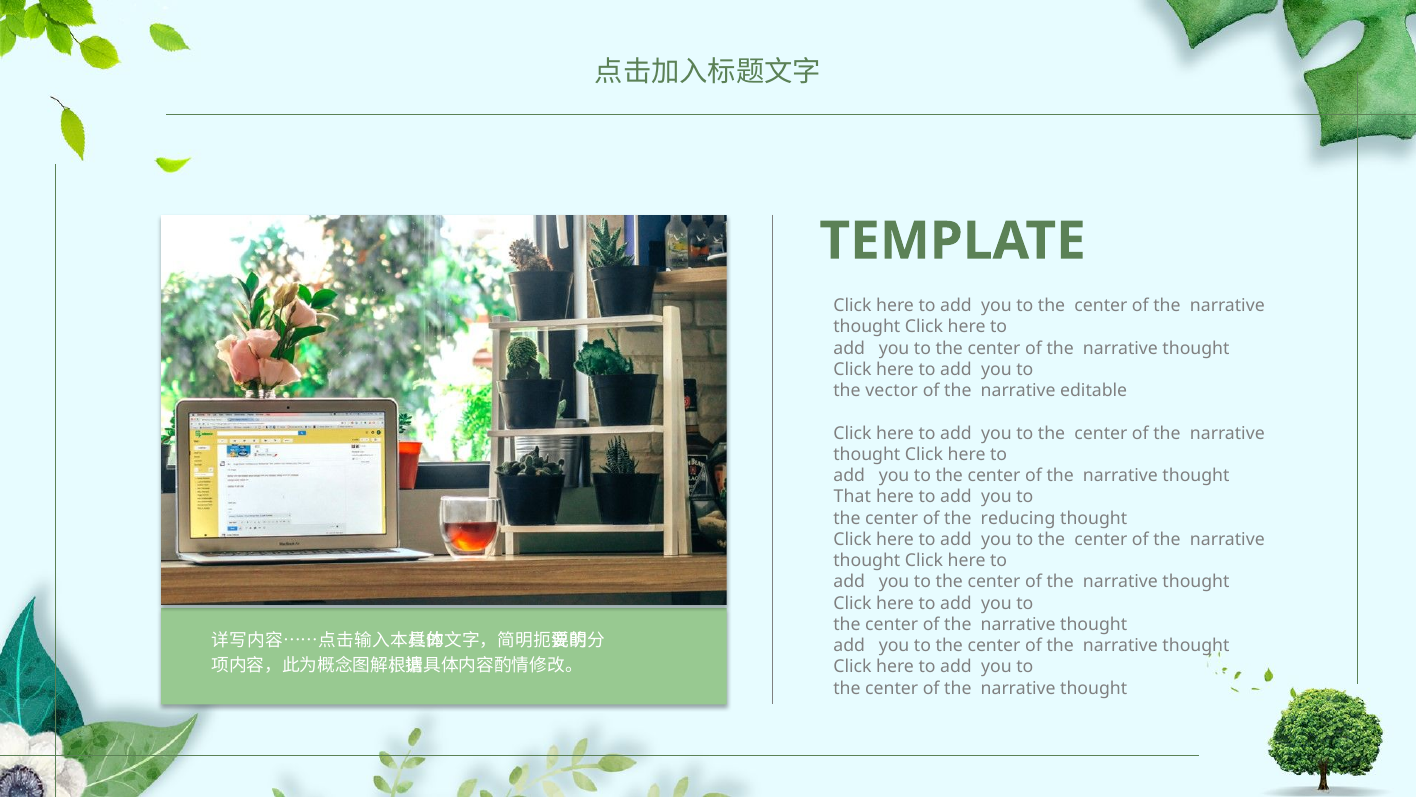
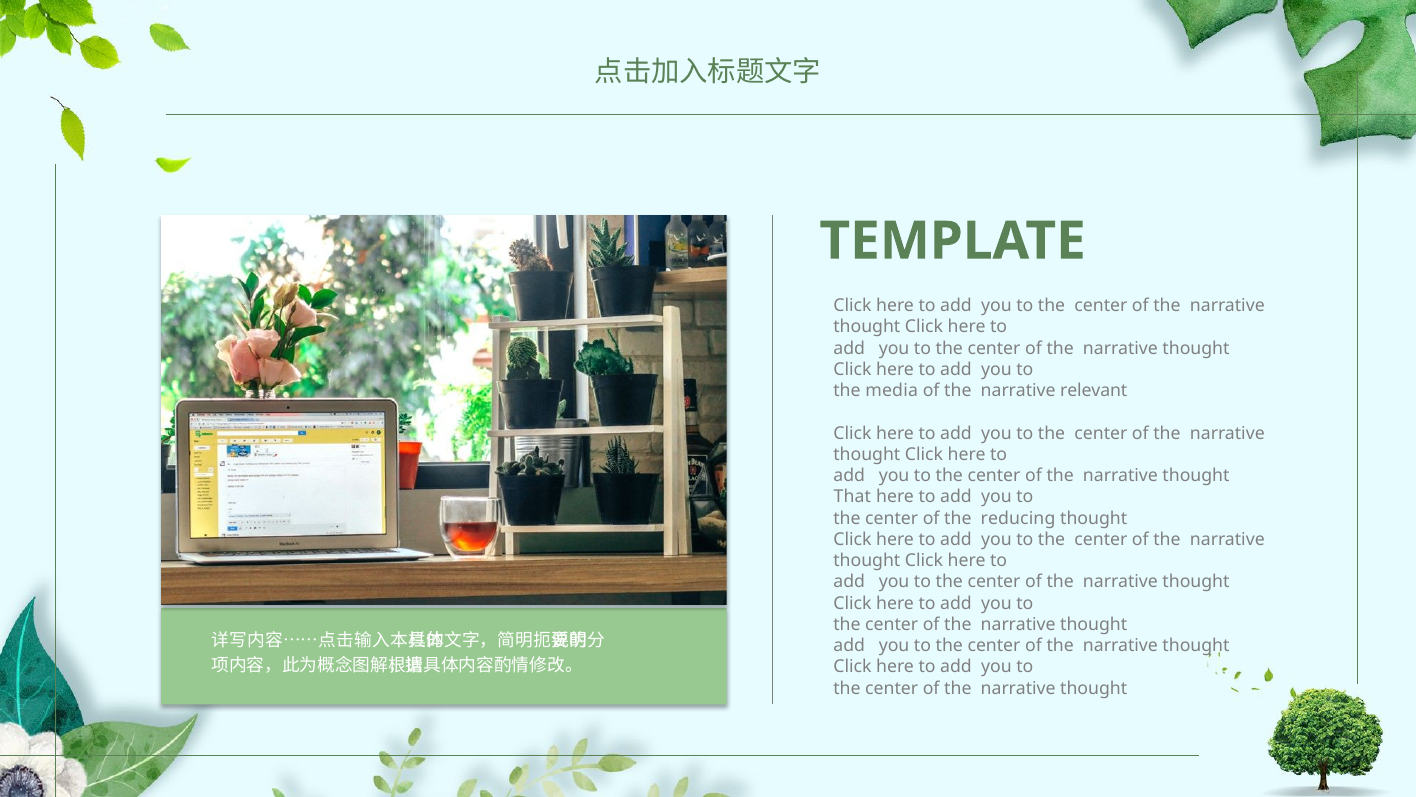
vector: vector -> media
editable: editable -> relevant
